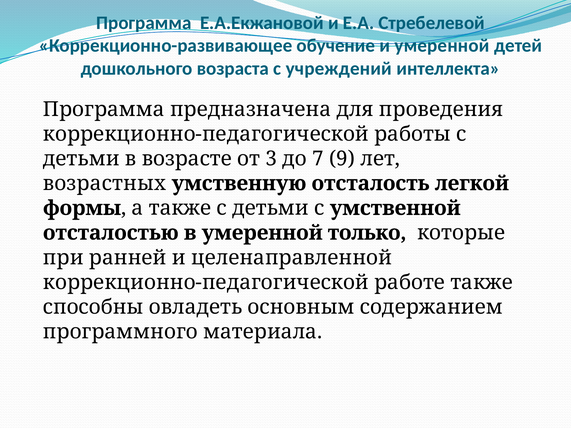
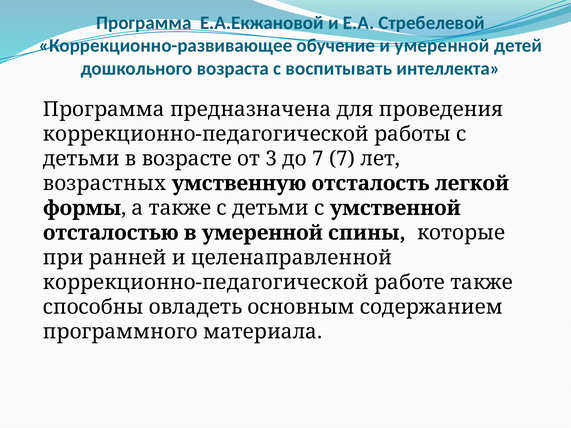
учреждений: учреждений -> воспитывать
7 9: 9 -> 7
только: только -> спины
